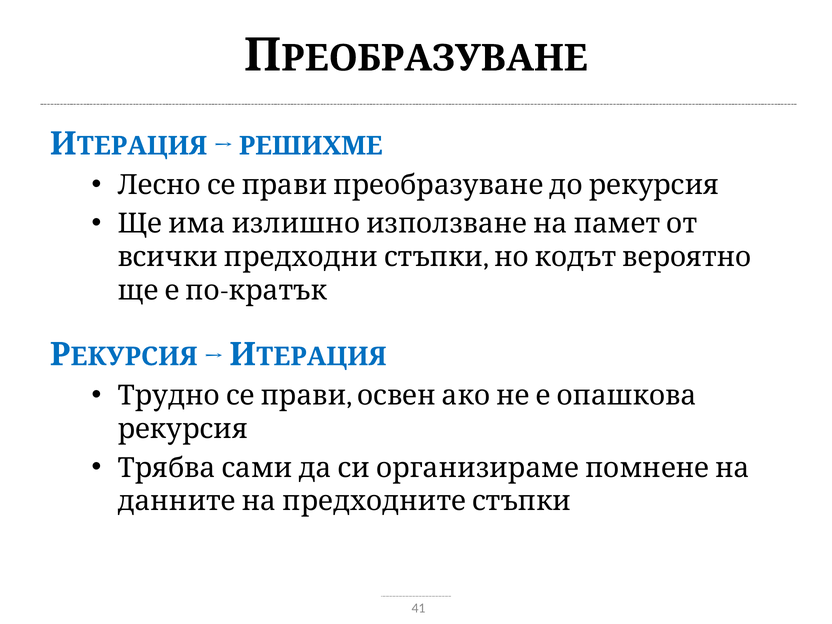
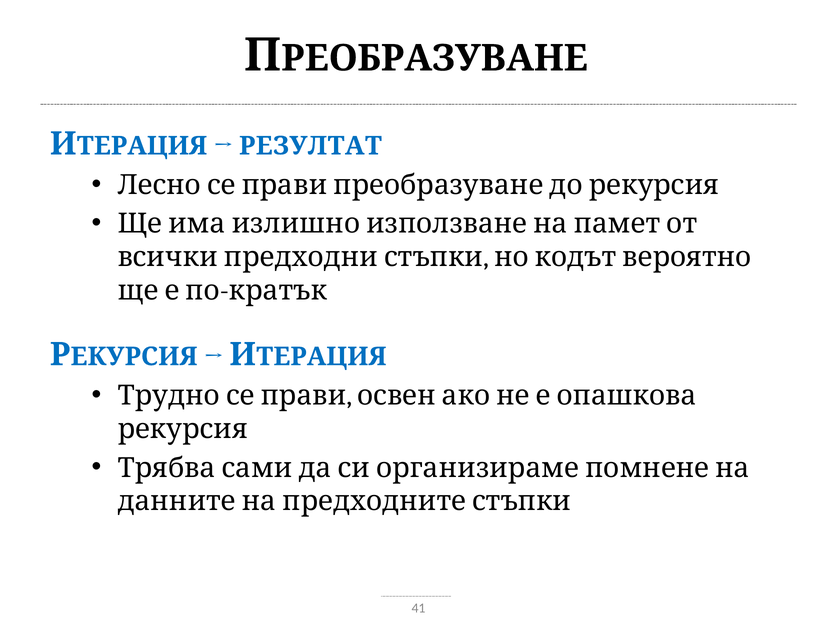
РЕШИХМЕ: РЕШИХМЕ -> РЕЗУЛТАТ
